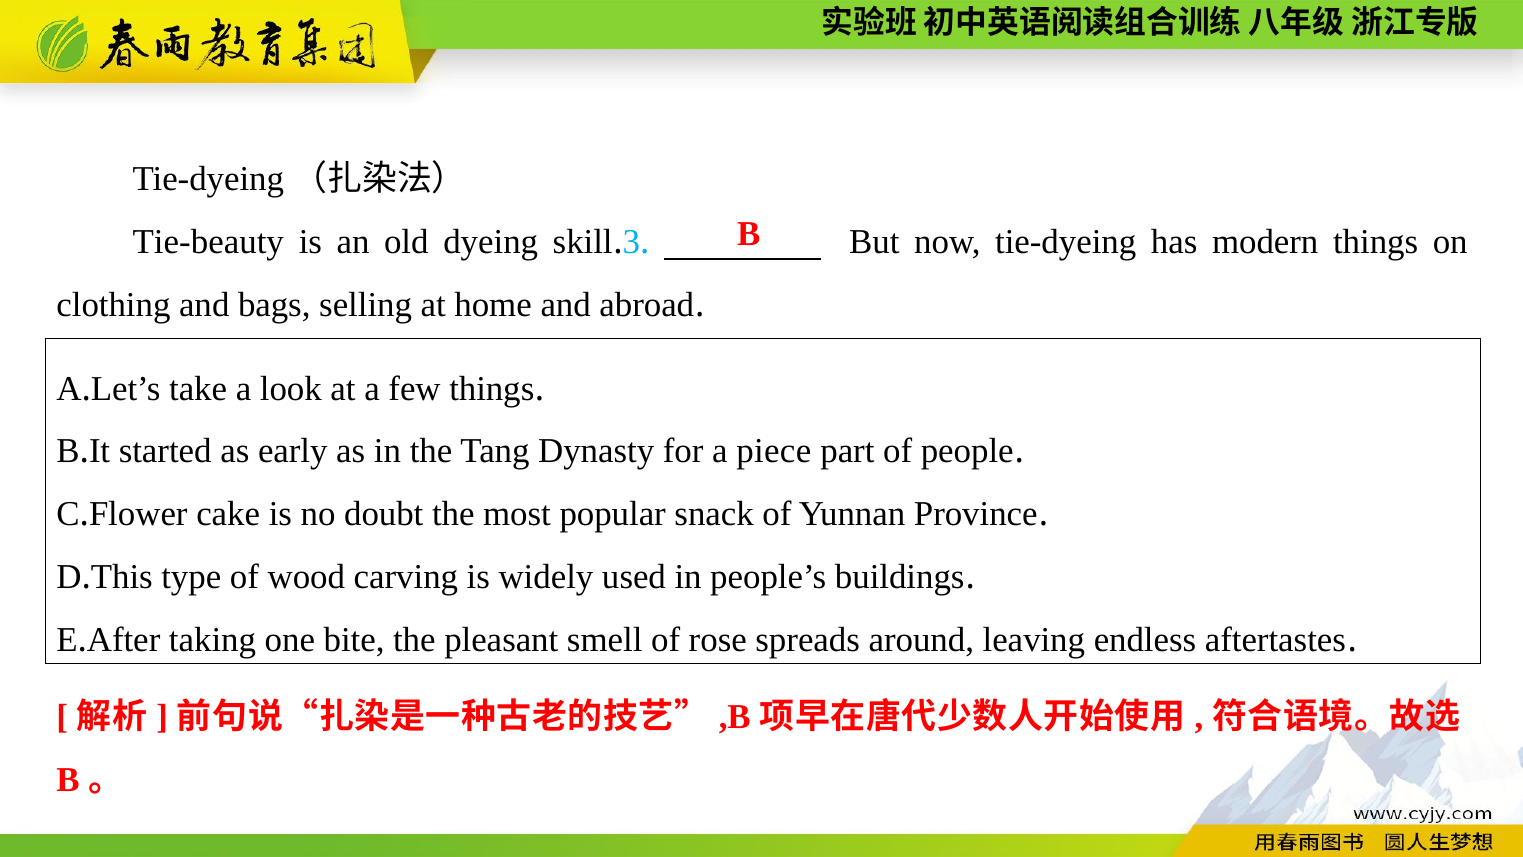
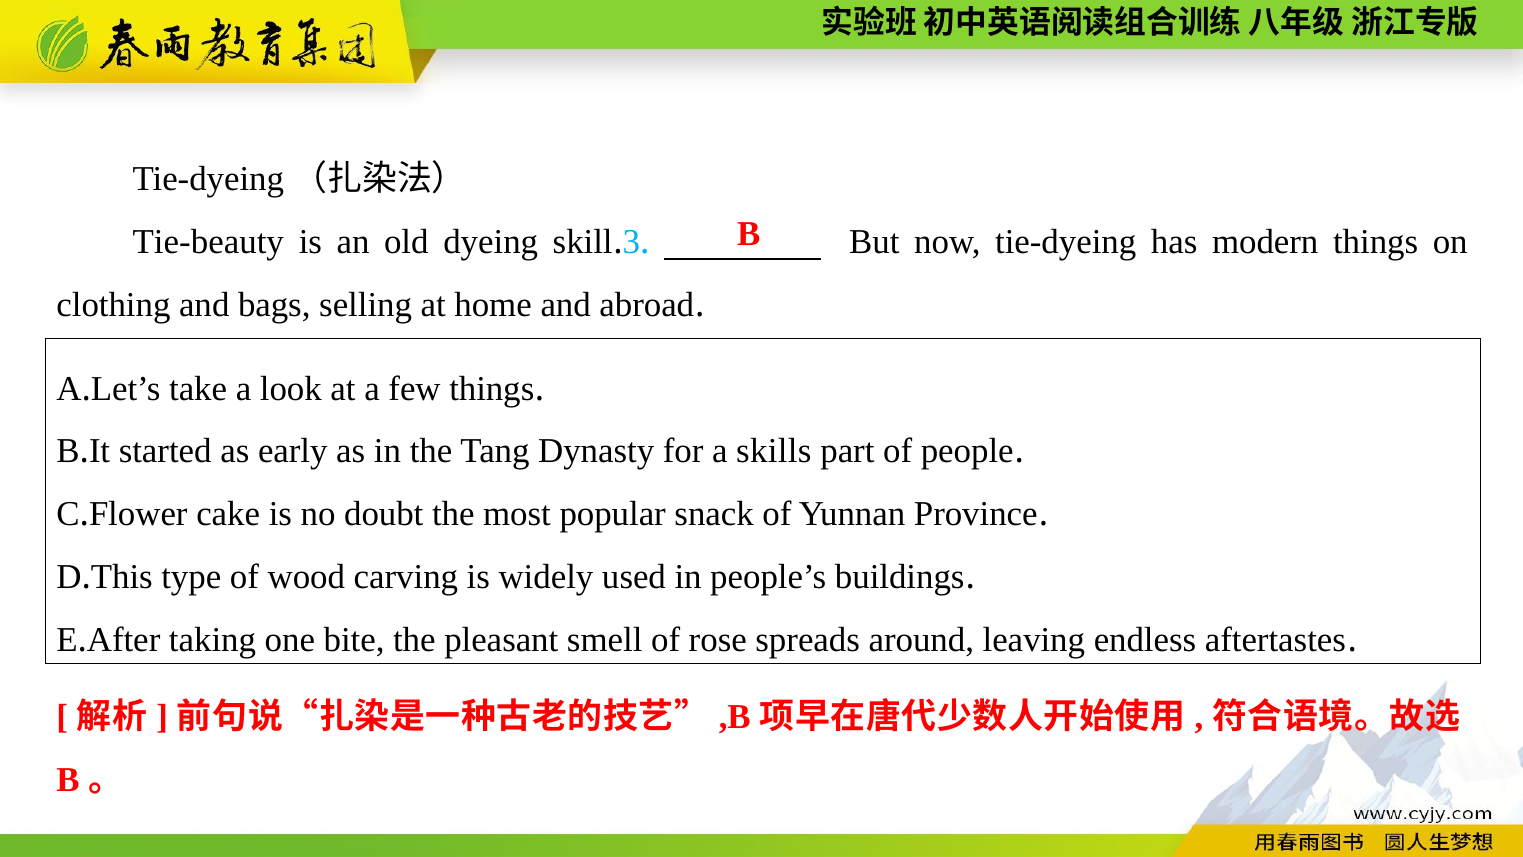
piece: piece -> skills
